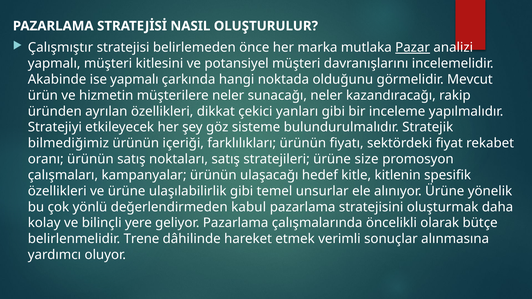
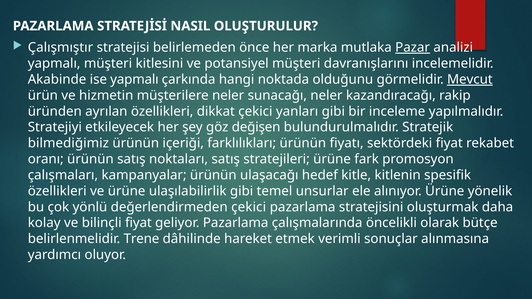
Mevcut underline: none -> present
sisteme: sisteme -> değişen
size: size -> fark
değerlendirmeden kabul: kabul -> çekici
bilinçli yere: yere -> fiyat
